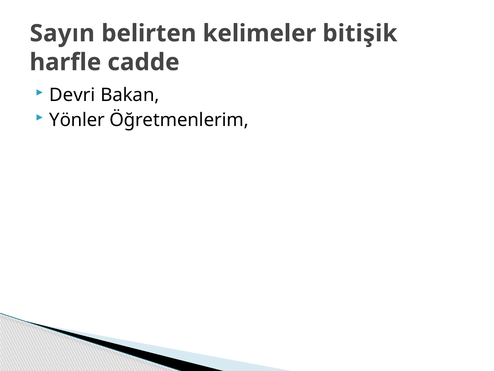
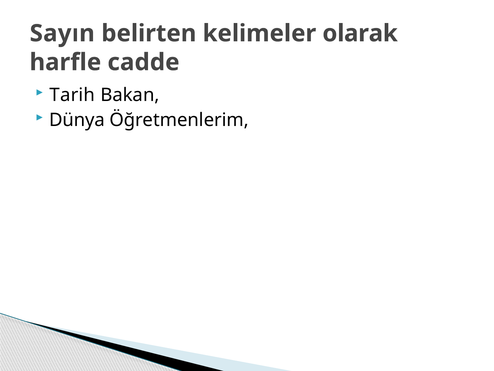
bitişik: bitişik -> olarak
Devri: Devri -> Tarih
Yönler: Yönler -> Dünya
